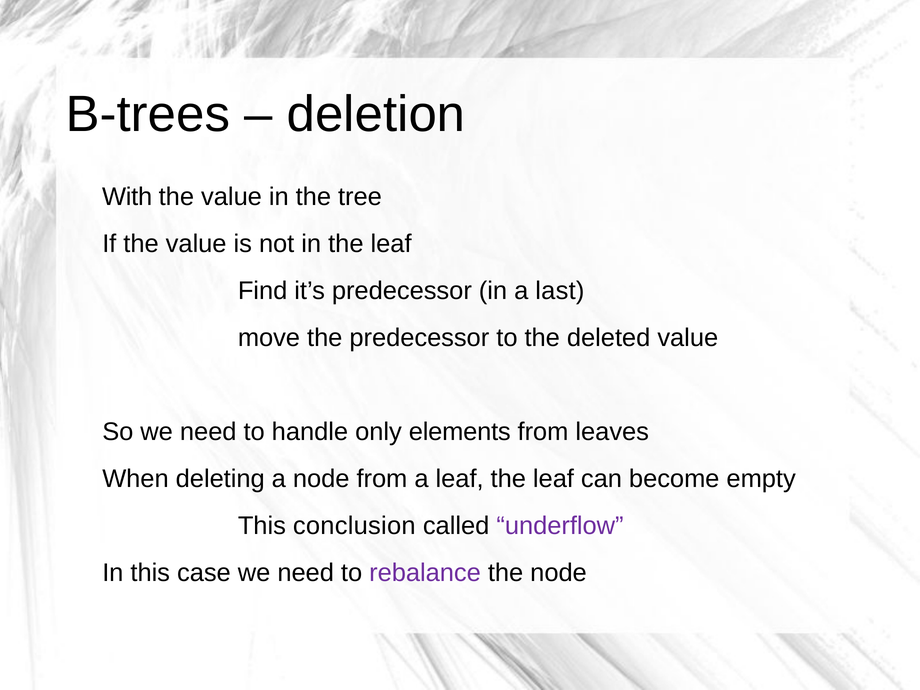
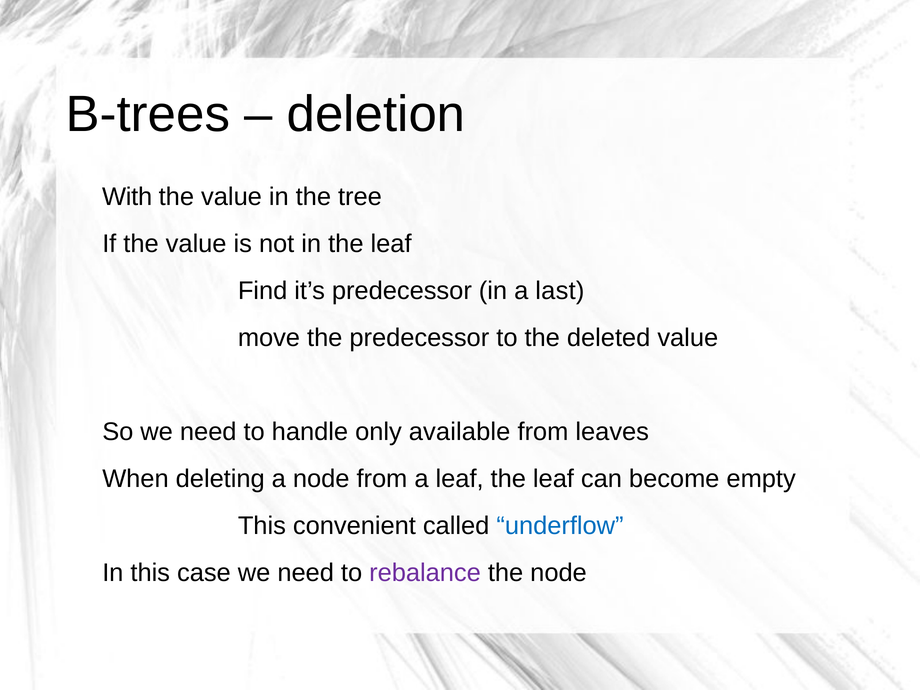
elements: elements -> available
conclusion: conclusion -> convenient
underflow colour: purple -> blue
